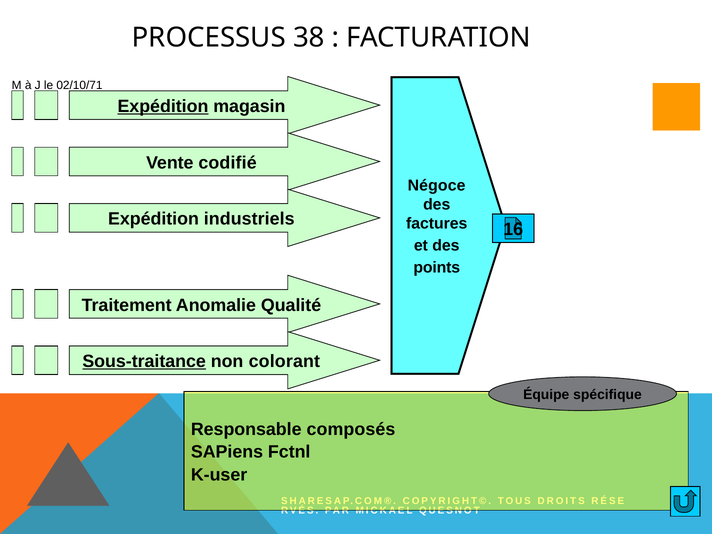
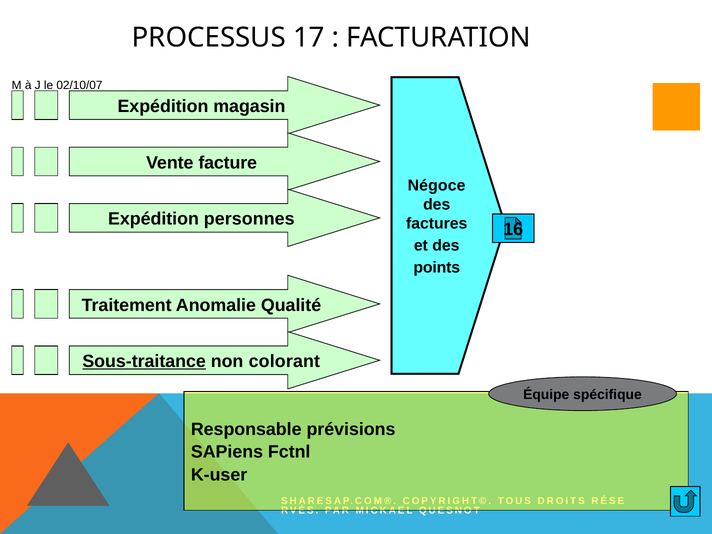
38: 38 -> 17
02/10/71: 02/10/71 -> 02/10/07
Expédition at (163, 106) underline: present -> none
codifié: codifié -> facture
industriels: industriels -> personnes
composés: composés -> prévisions
